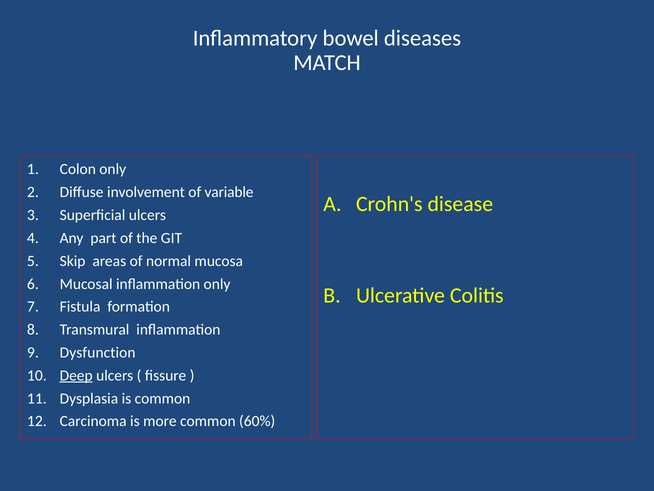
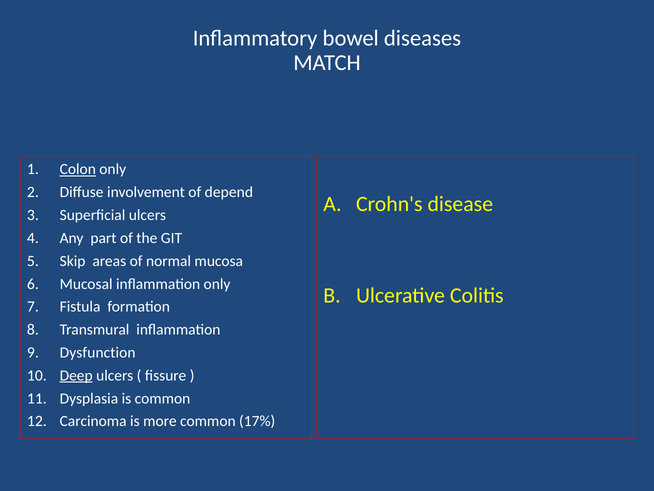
Colon underline: none -> present
variable: variable -> depend
60%: 60% -> 17%
